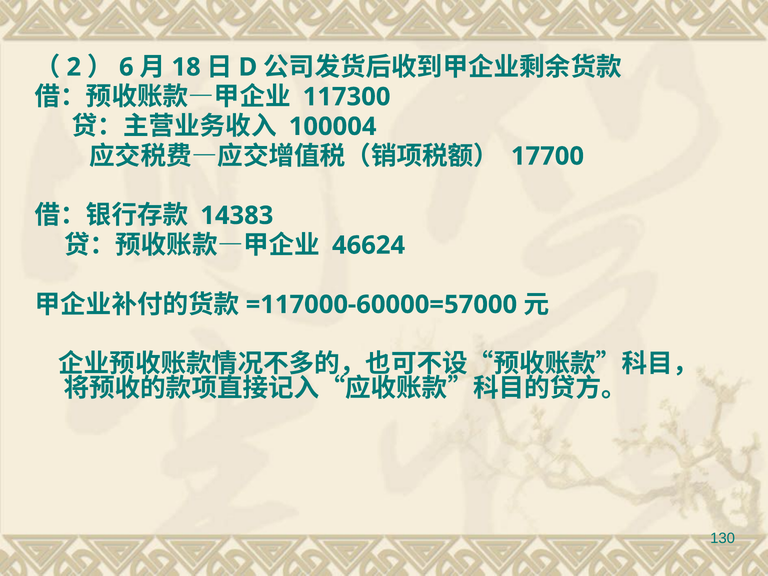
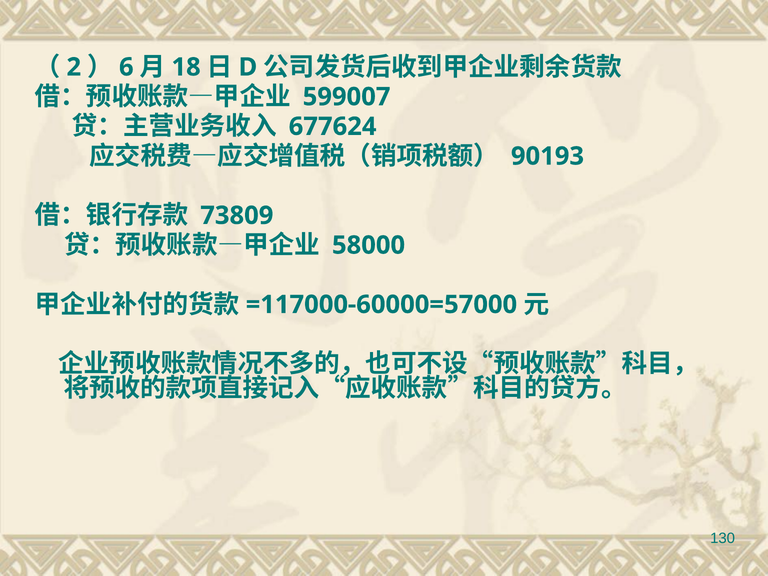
117300: 117300 -> 599007
100004: 100004 -> 677624
17700: 17700 -> 90193
14383: 14383 -> 73809
46624: 46624 -> 58000
